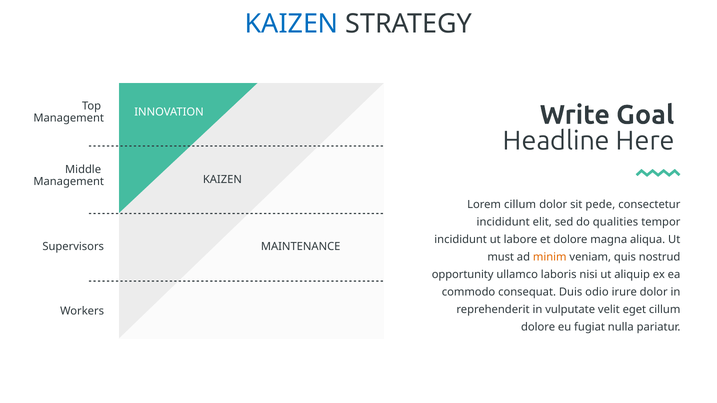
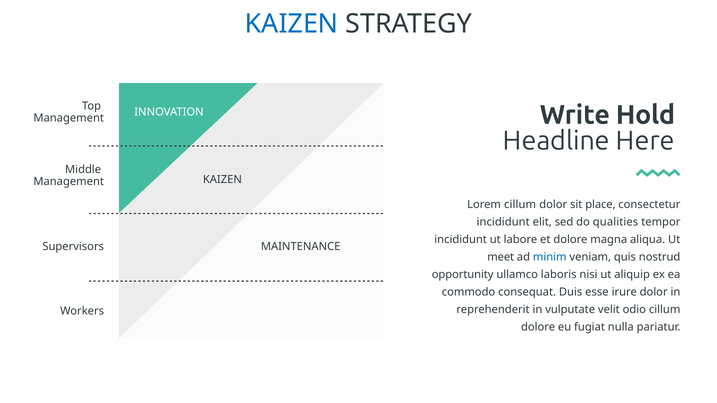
Goal: Goal -> Hold
pede: pede -> place
must: must -> meet
minim colour: orange -> blue
odio: odio -> esse
eget: eget -> odio
